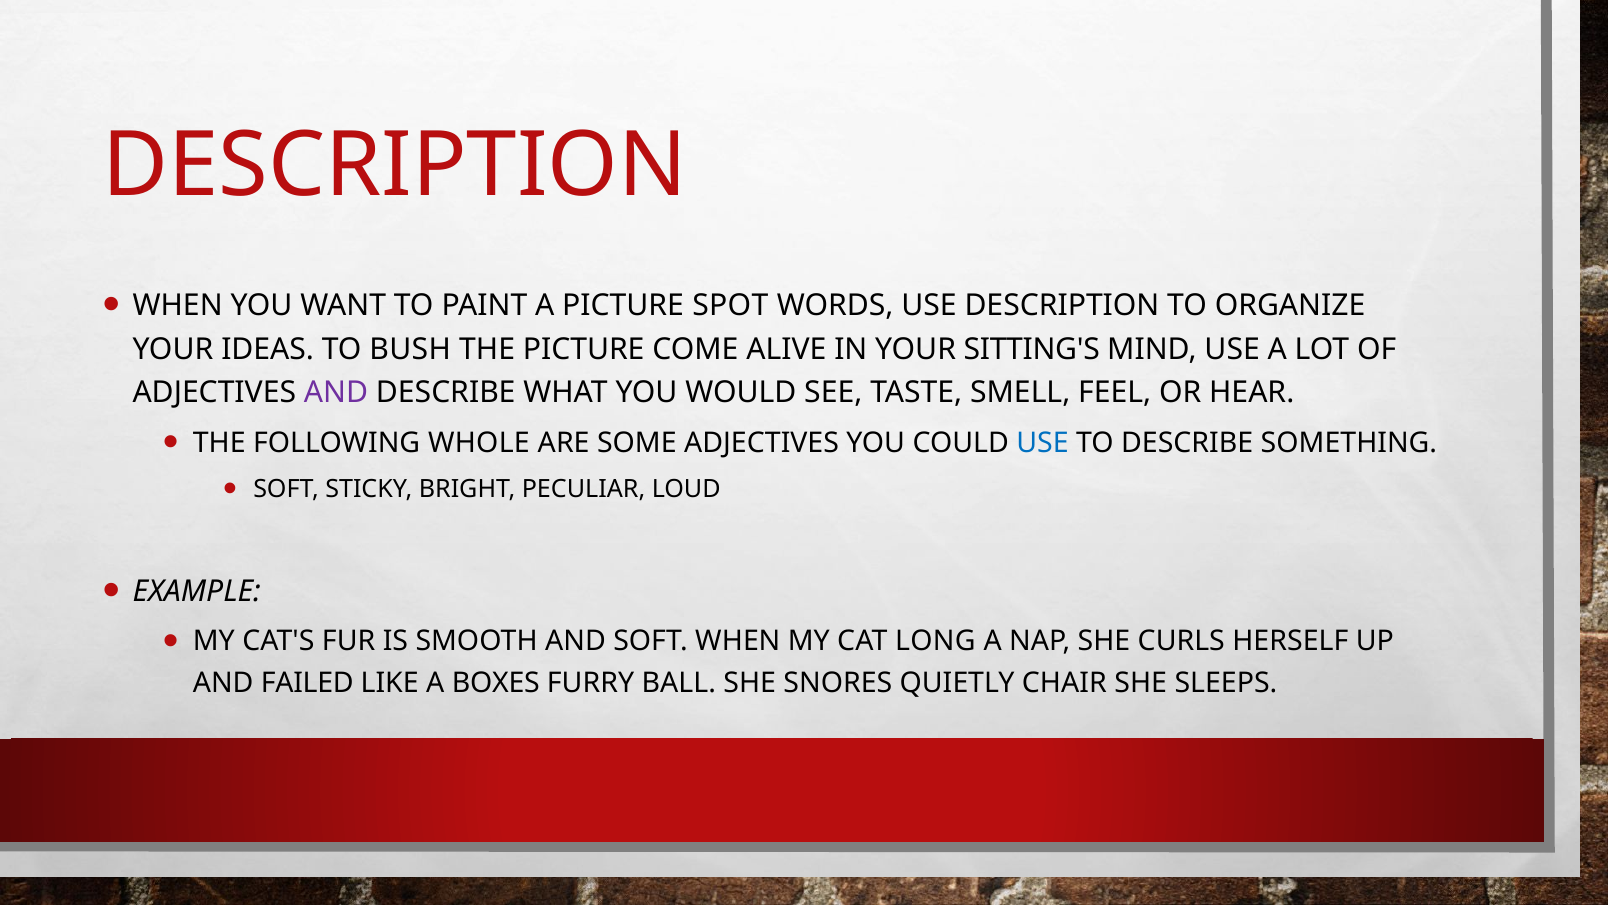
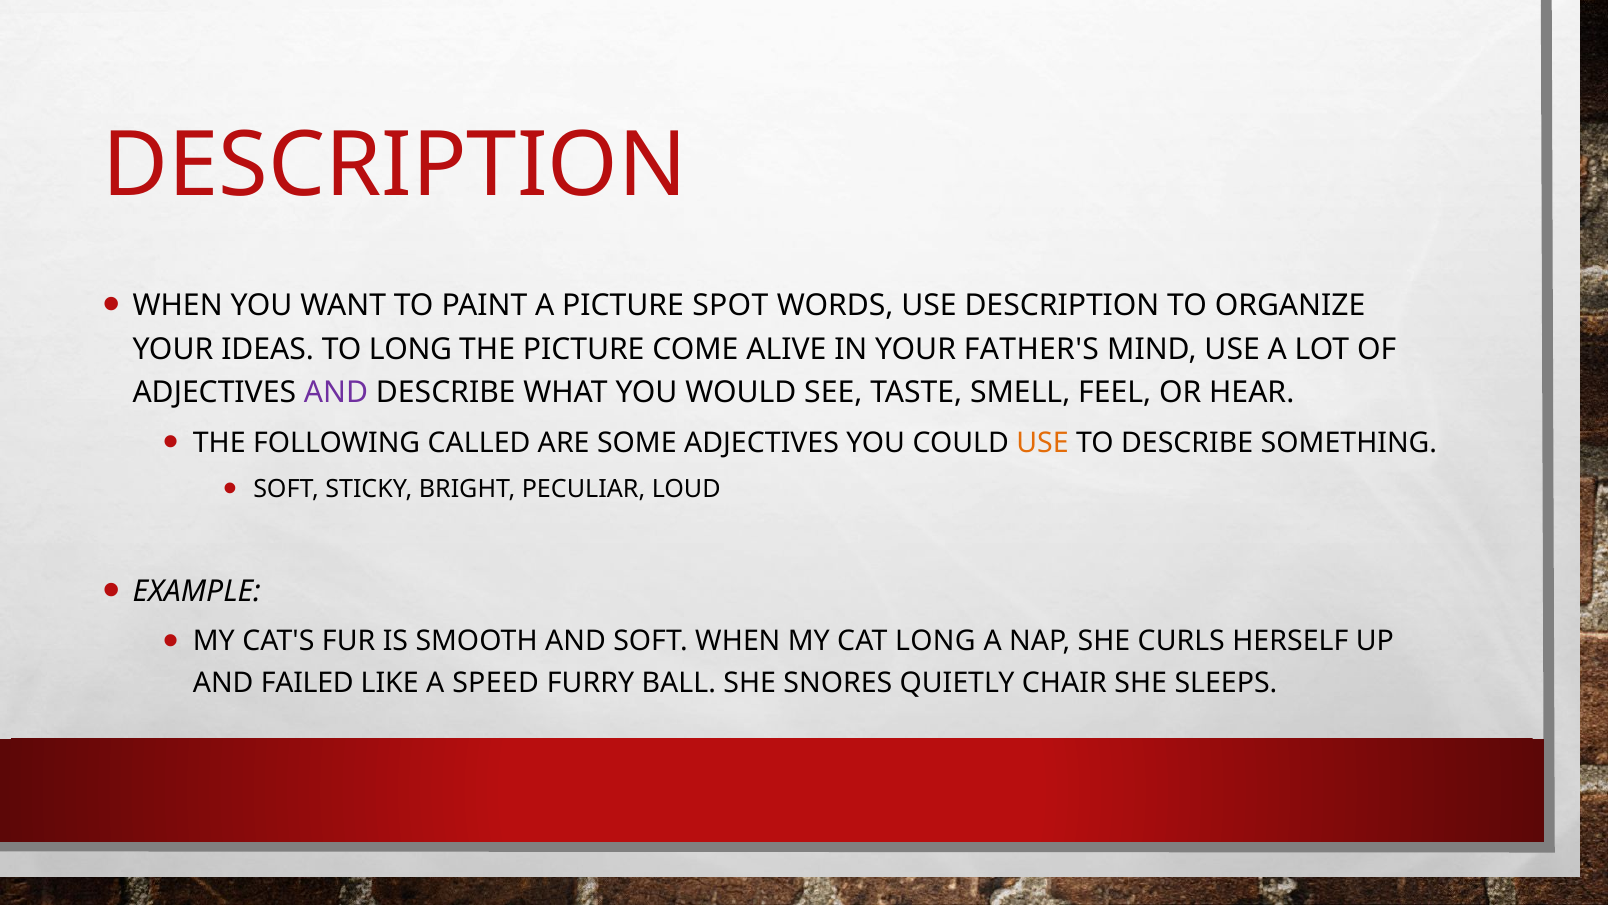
TO BUSH: BUSH -> LONG
SITTING'S: SITTING'S -> FATHER'S
WHOLE: WHOLE -> CALLED
USE at (1043, 443) colour: blue -> orange
BOXES: BOXES -> SPEED
